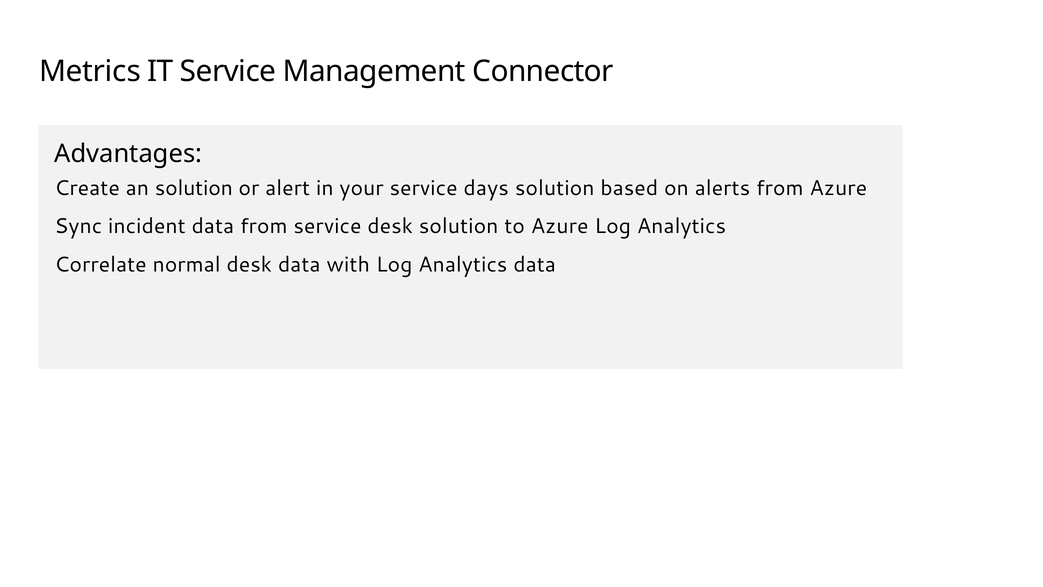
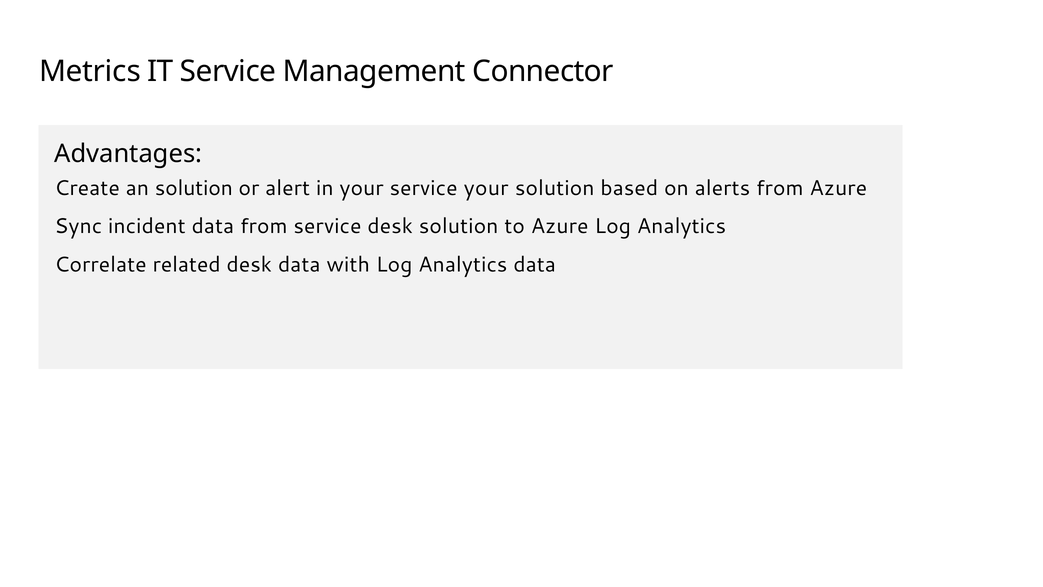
service days: days -> your
normal: normal -> related
